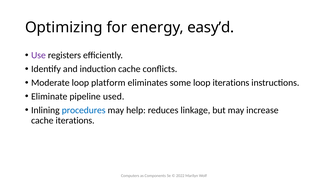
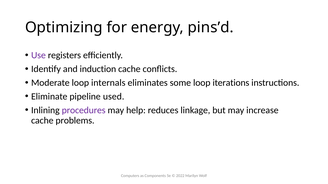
easy’d: easy’d -> pins’d
platform: platform -> internals
procedures colour: blue -> purple
cache iterations: iterations -> problems
